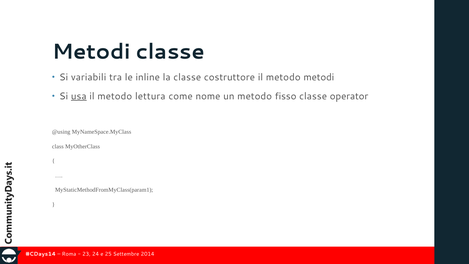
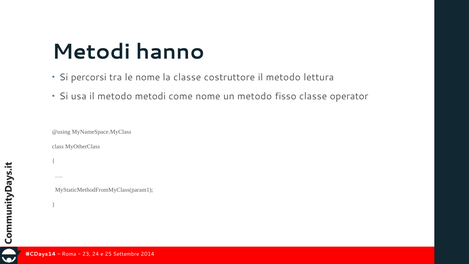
Metodi classe: classe -> hanno
variabili: variabili -> percorsi
le inline: inline -> nome
metodo metodi: metodi -> lettura
usa underline: present -> none
metodo lettura: lettura -> metodi
